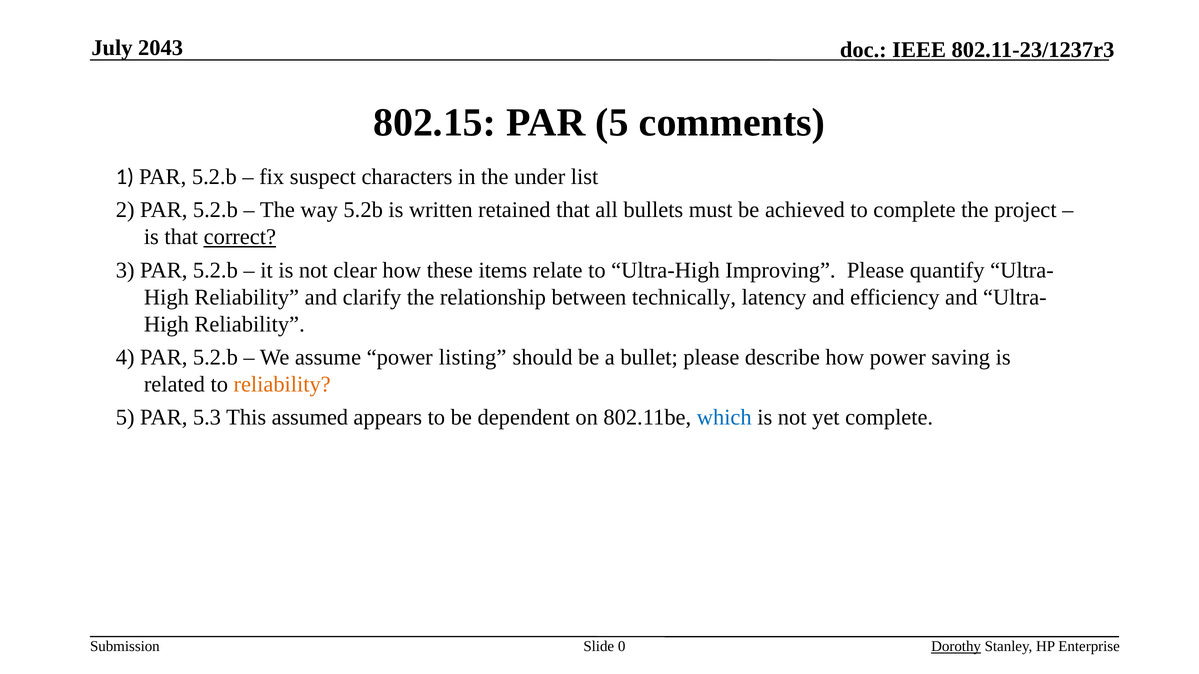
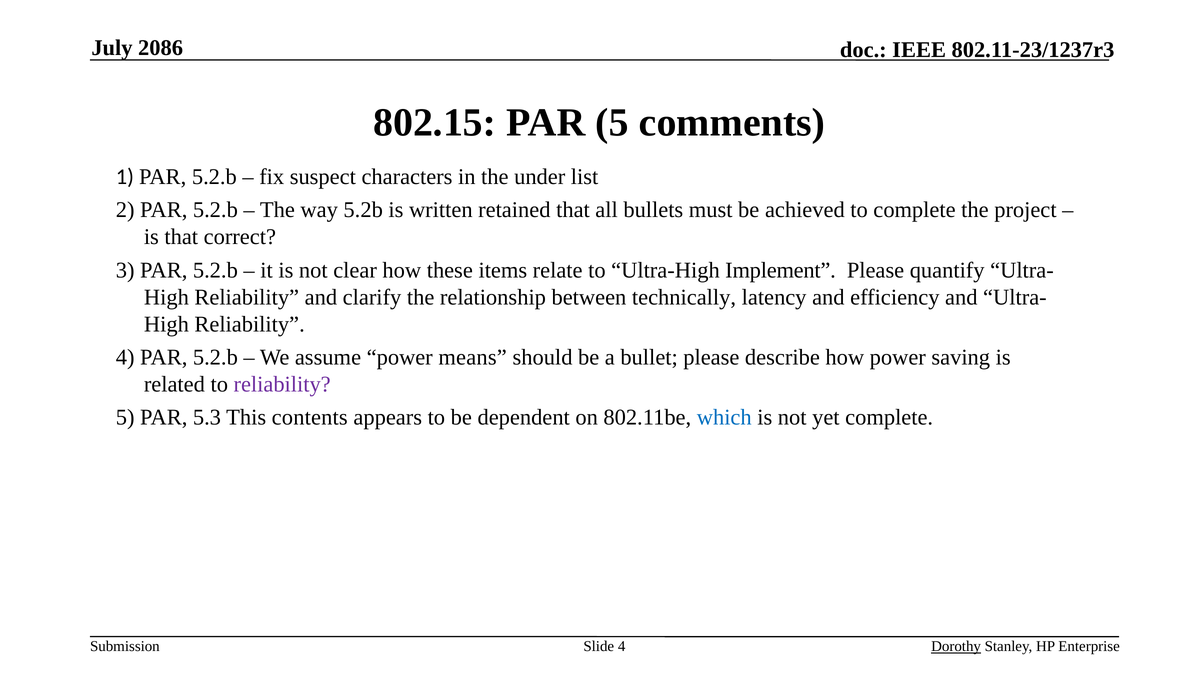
2043: 2043 -> 2086
correct underline: present -> none
Improving: Improving -> Implement
listing: listing -> means
reliability at (282, 384) colour: orange -> purple
assumed: assumed -> contents
Slide 0: 0 -> 4
